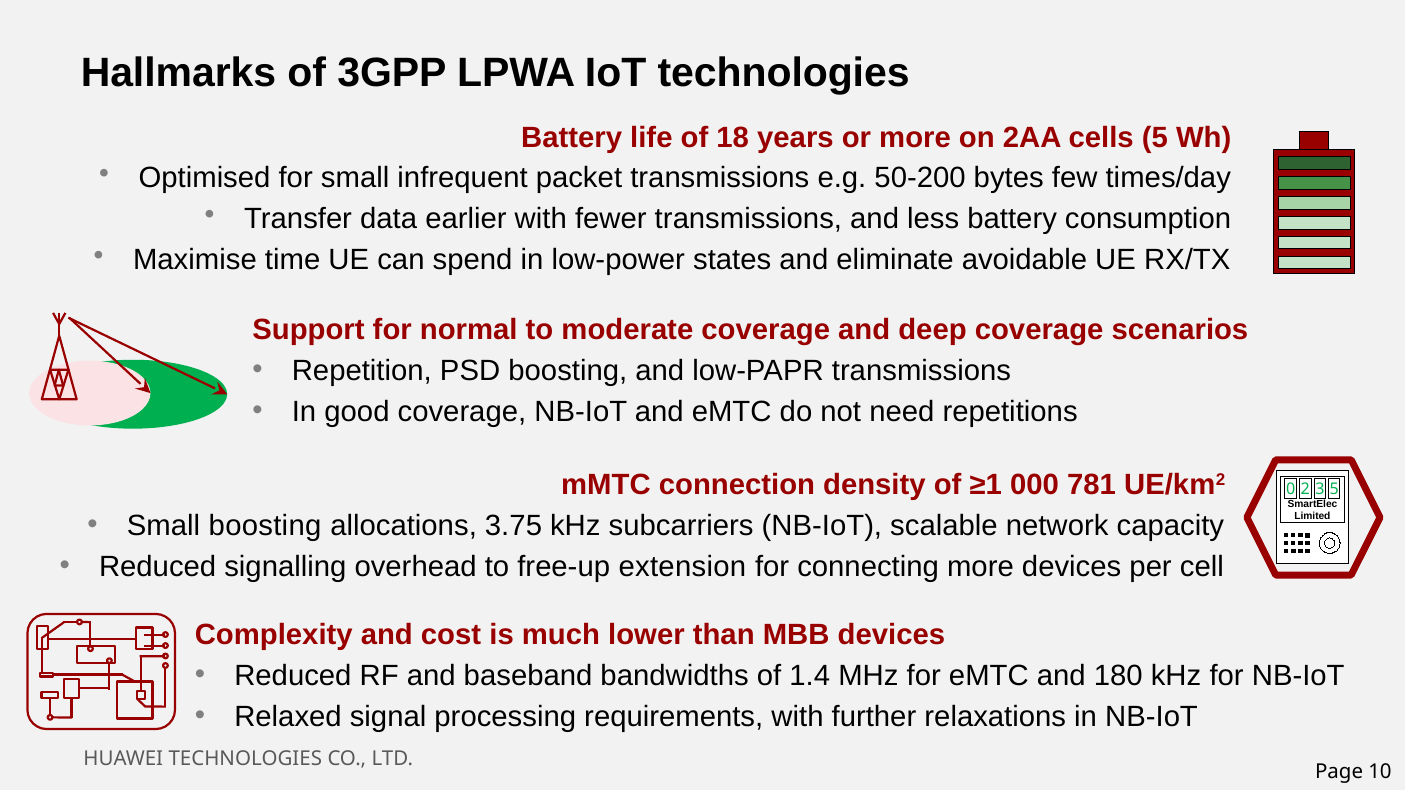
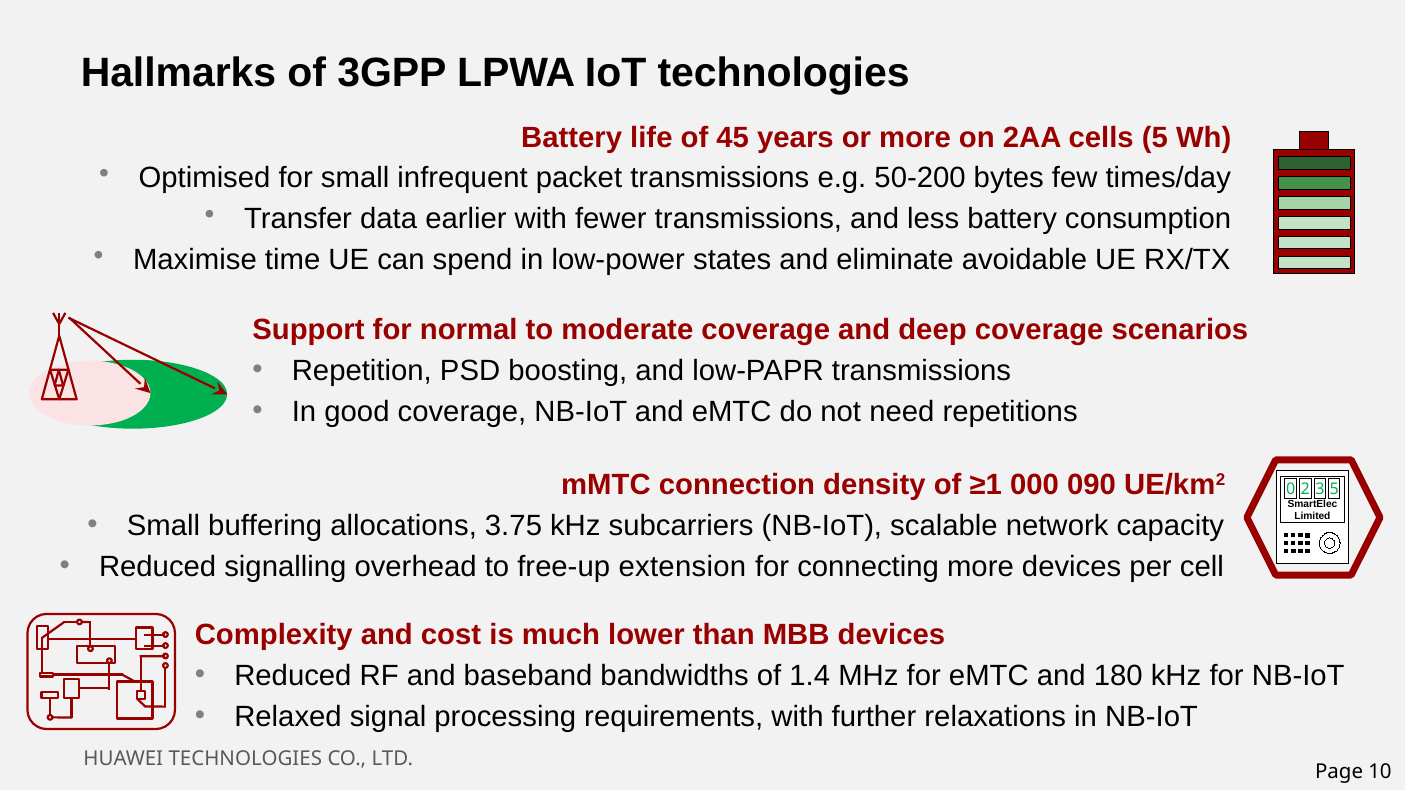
18: 18 -> 45
781: 781 -> 090
Small boosting: boosting -> buffering
